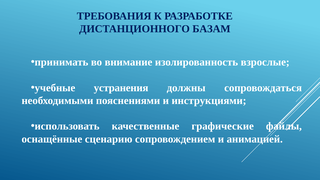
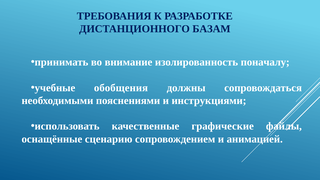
взрослые: взрослые -> поначалу
устранения: устранения -> обобщения
